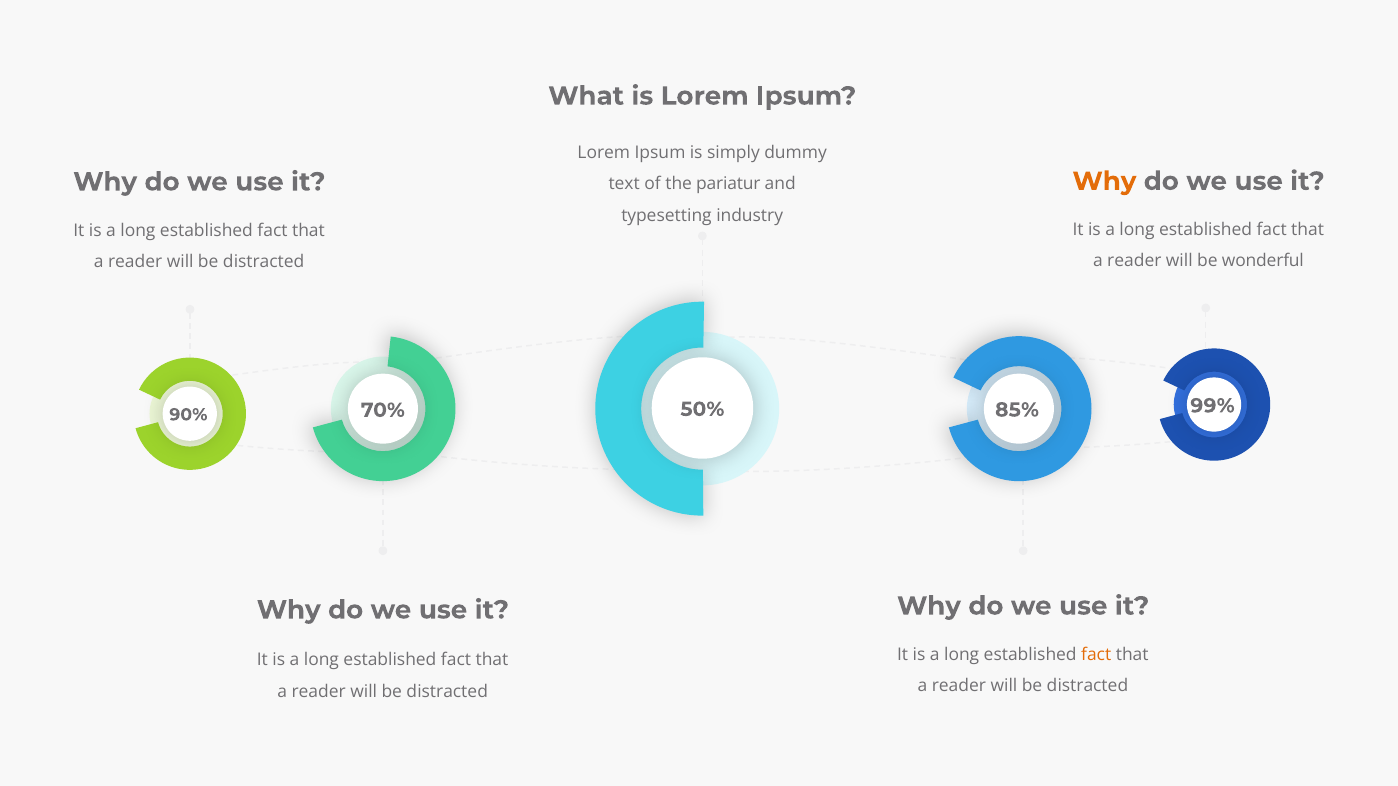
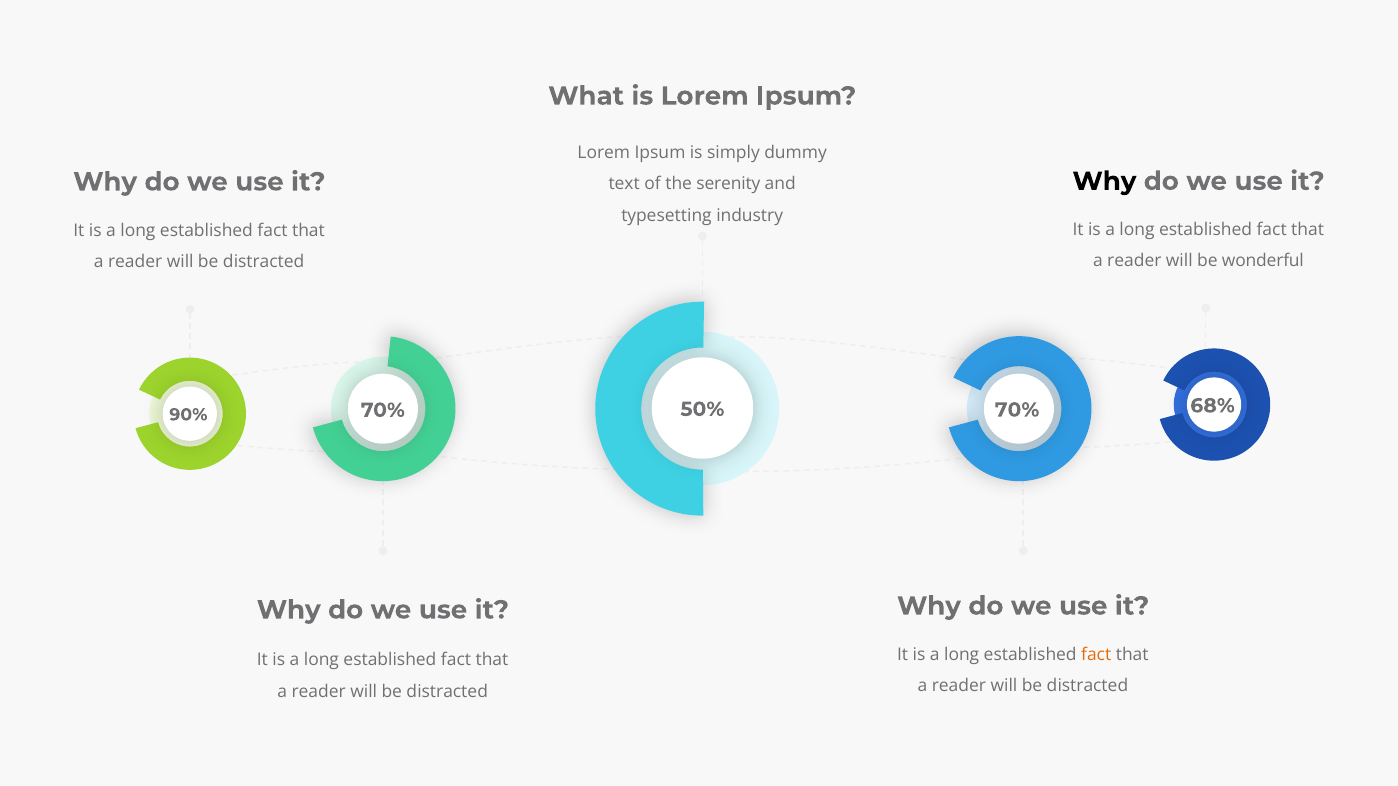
Why at (1104, 181) colour: orange -> black
pariatur: pariatur -> serenity
50% 85%: 85% -> 70%
99%: 99% -> 68%
